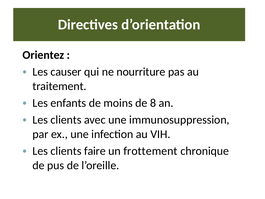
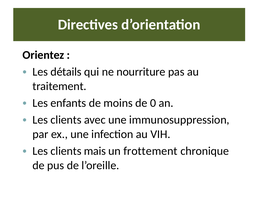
causer: causer -> détails
8: 8 -> 0
faire: faire -> mais
